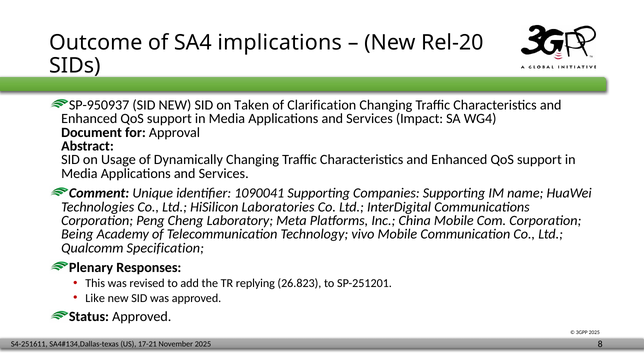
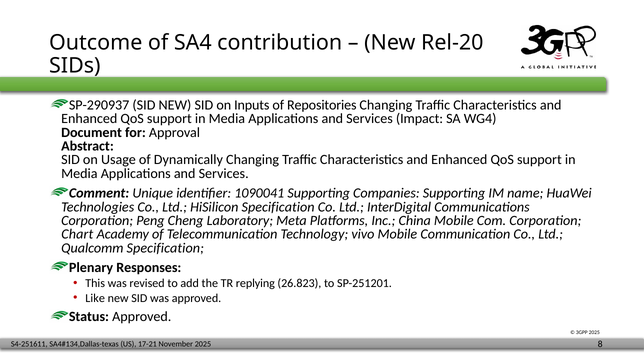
implications: implications -> contribution
SP-950937: SP-950937 -> SP-290937
Taken: Taken -> Inputs
Clarification: Clarification -> Repositories
HiSilicon Laboratories: Laboratories -> Specification
Being: Being -> Chart
